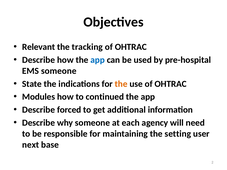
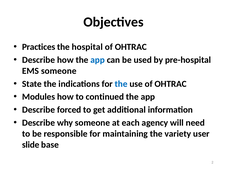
Relevant: Relevant -> Practices
tracking: tracking -> hospital
the at (121, 84) colour: orange -> blue
setting: setting -> variety
next: next -> slide
